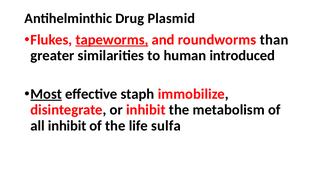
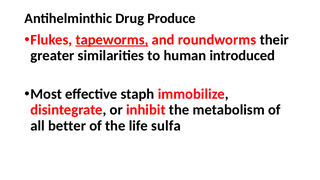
Plasmid: Plasmid -> Produce
than: than -> their
Most underline: present -> none
all inhibit: inhibit -> better
